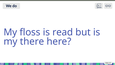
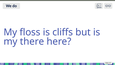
read: read -> cliffs
